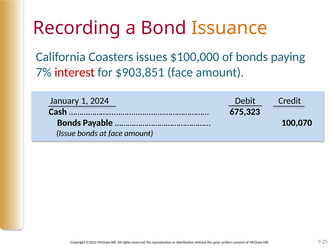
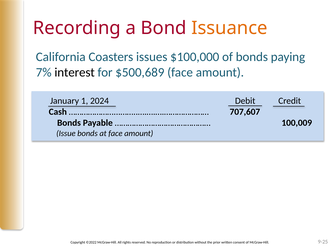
interest colour: red -> black
$903,851: $903,851 -> $500,689
675,323: 675,323 -> 707,607
100,070: 100,070 -> 100,009
